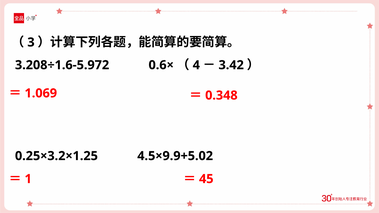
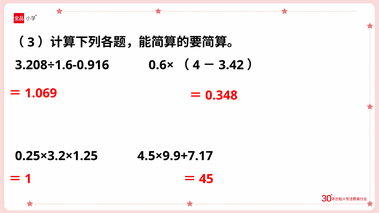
3.208÷1.6-5.972: 3.208÷1.6-5.972 -> 3.208÷1.6-0.916
4.5×9.9+5.02: 4.5×9.9+5.02 -> 4.5×9.9+7.17
